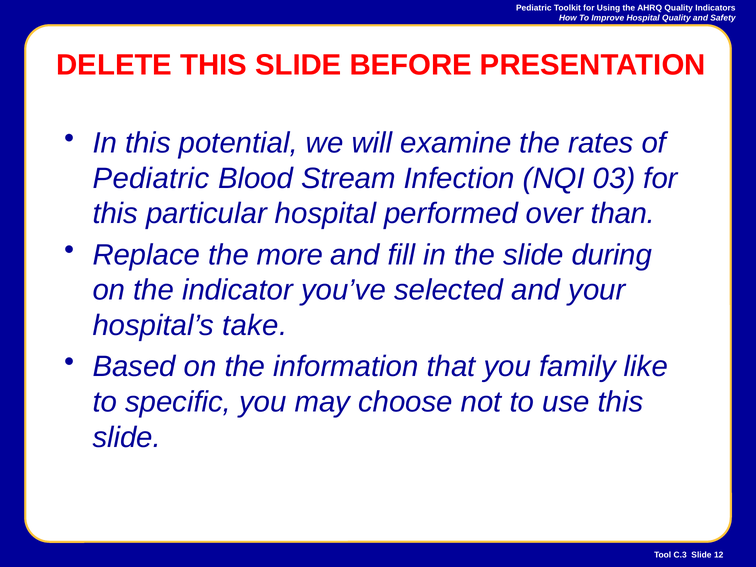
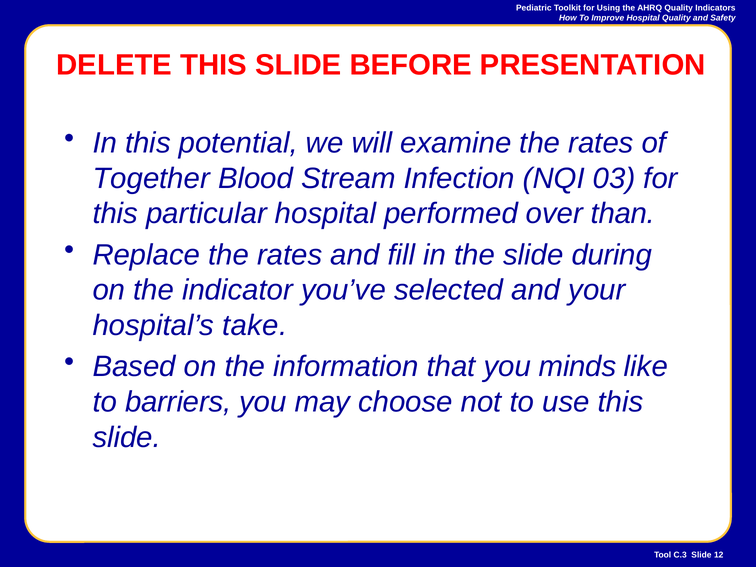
Pediatric at (151, 178): Pediatric -> Together
Replace the more: more -> rates
family: family -> minds
specific: specific -> barriers
